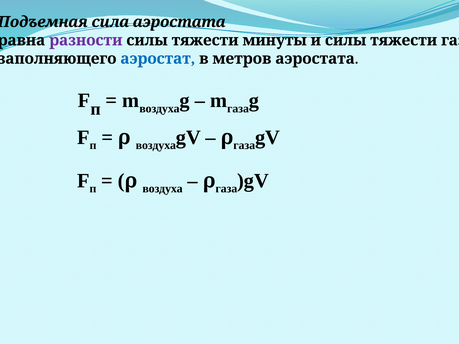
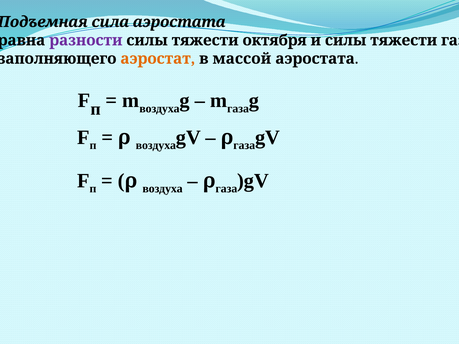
минуты: минуты -> октября
аэростат colour: blue -> orange
метров: метров -> массой
